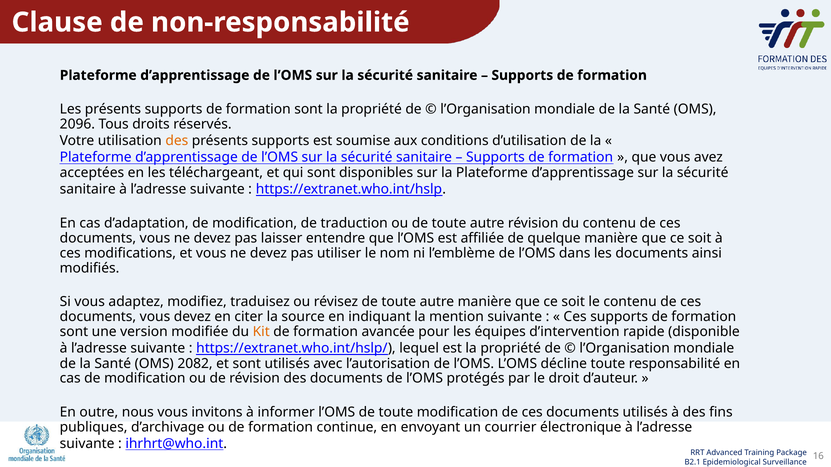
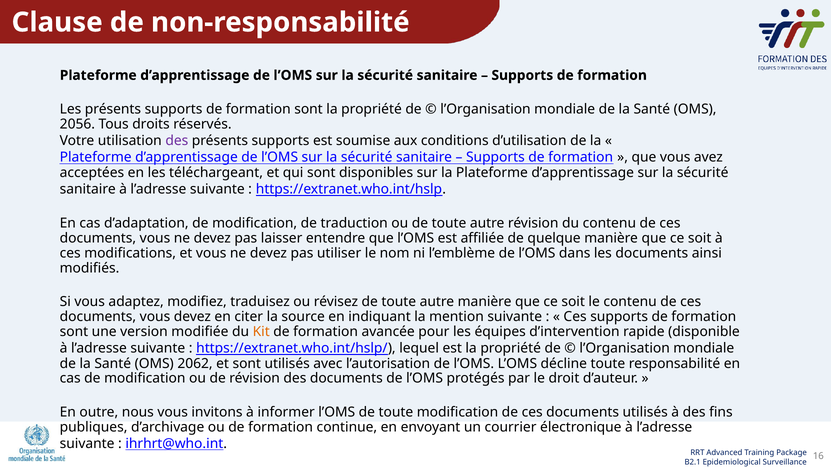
2096: 2096 -> 2056
des at (177, 141) colour: orange -> purple
2082: 2082 -> 2062
